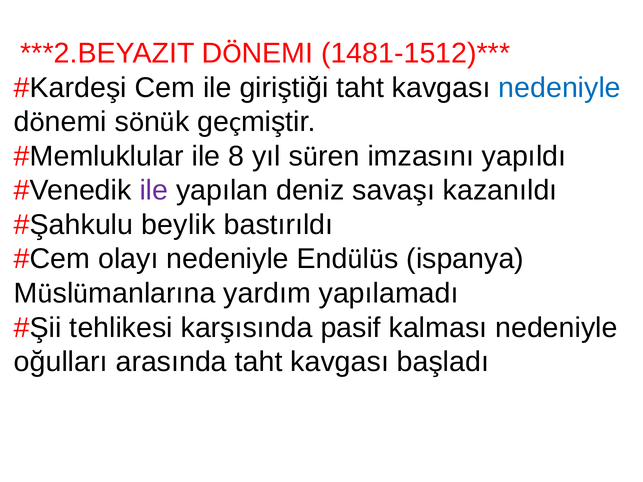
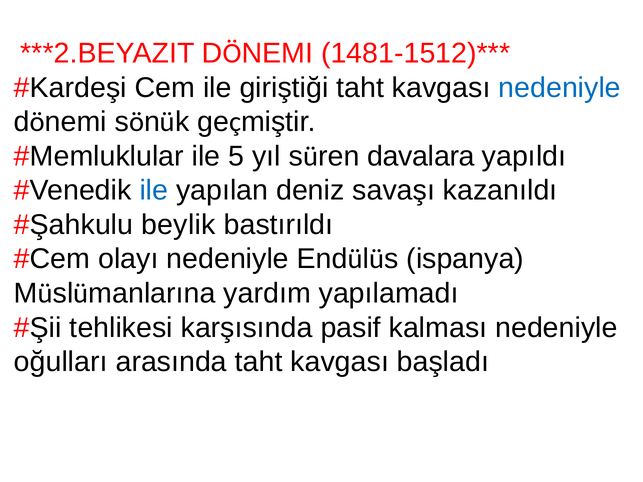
8: 8 -> 5
imzasını: imzasını -> davalara
ile at (154, 191) colour: purple -> blue
